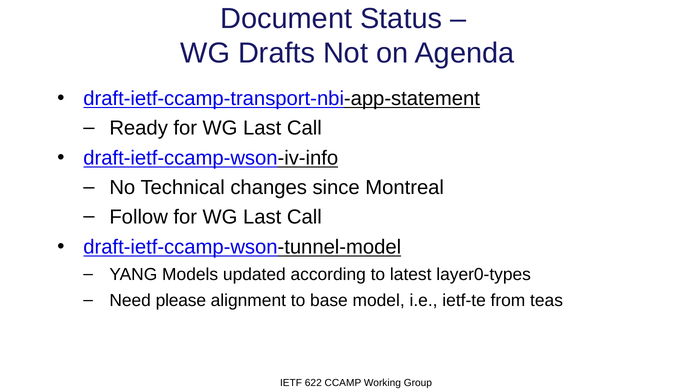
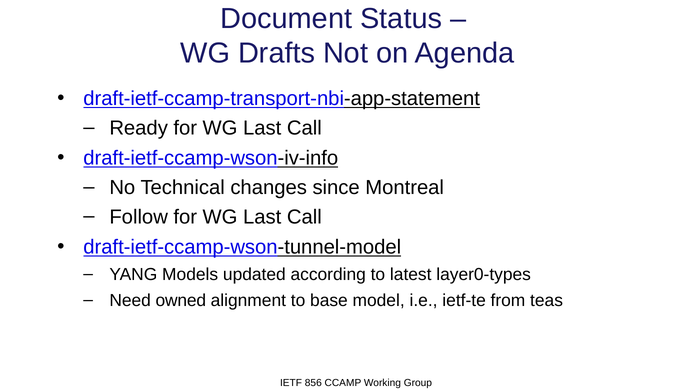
please: please -> owned
622: 622 -> 856
